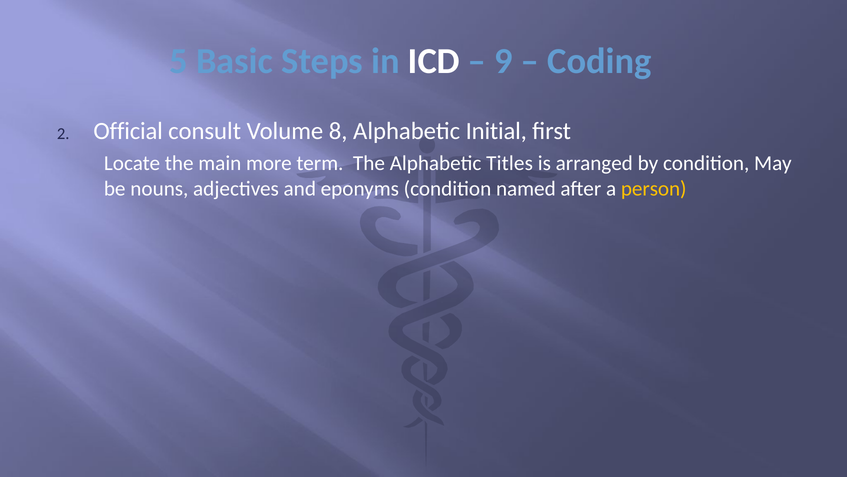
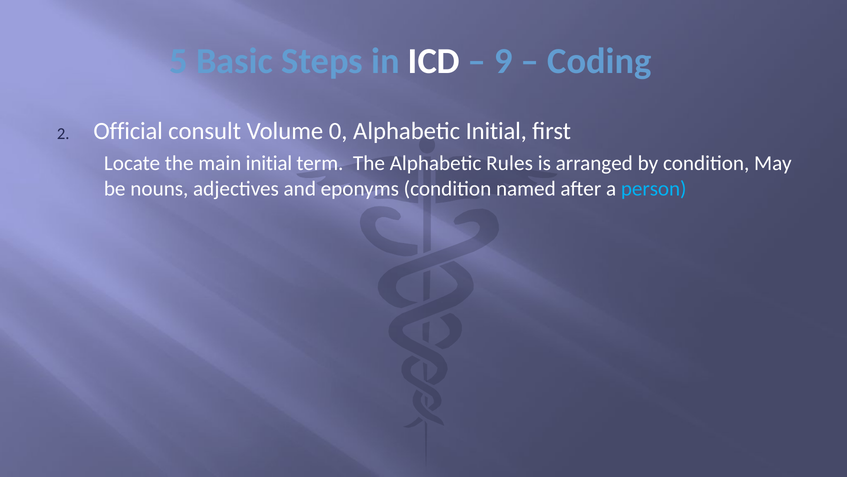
8: 8 -> 0
main more: more -> initial
Titles: Titles -> Rules
person colour: yellow -> light blue
